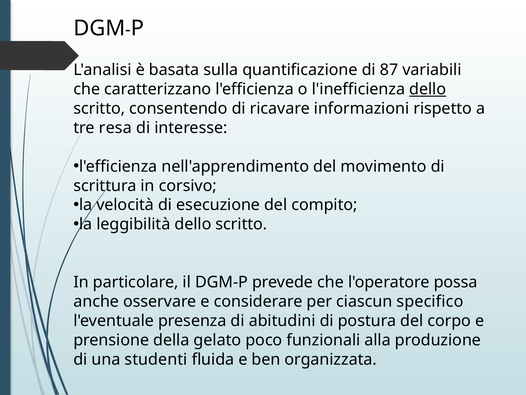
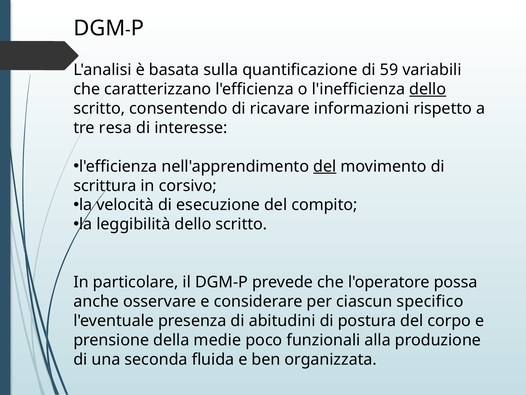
87: 87 -> 59
del at (325, 166) underline: none -> present
gelato: gelato -> medie
studenti: studenti -> seconda
